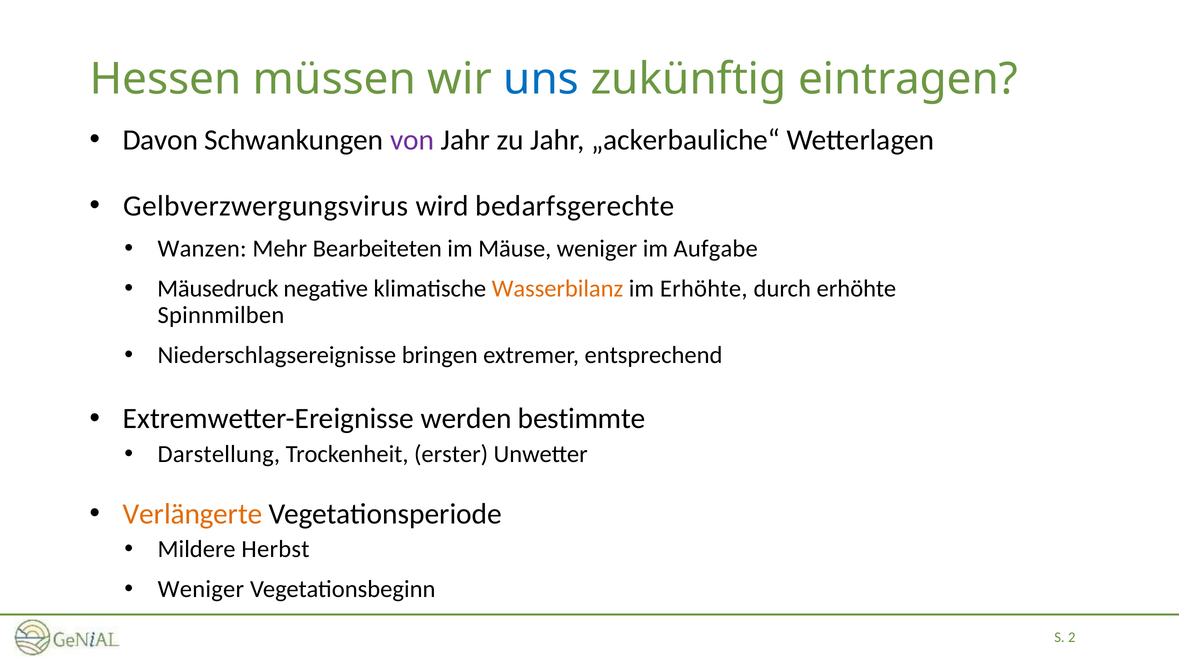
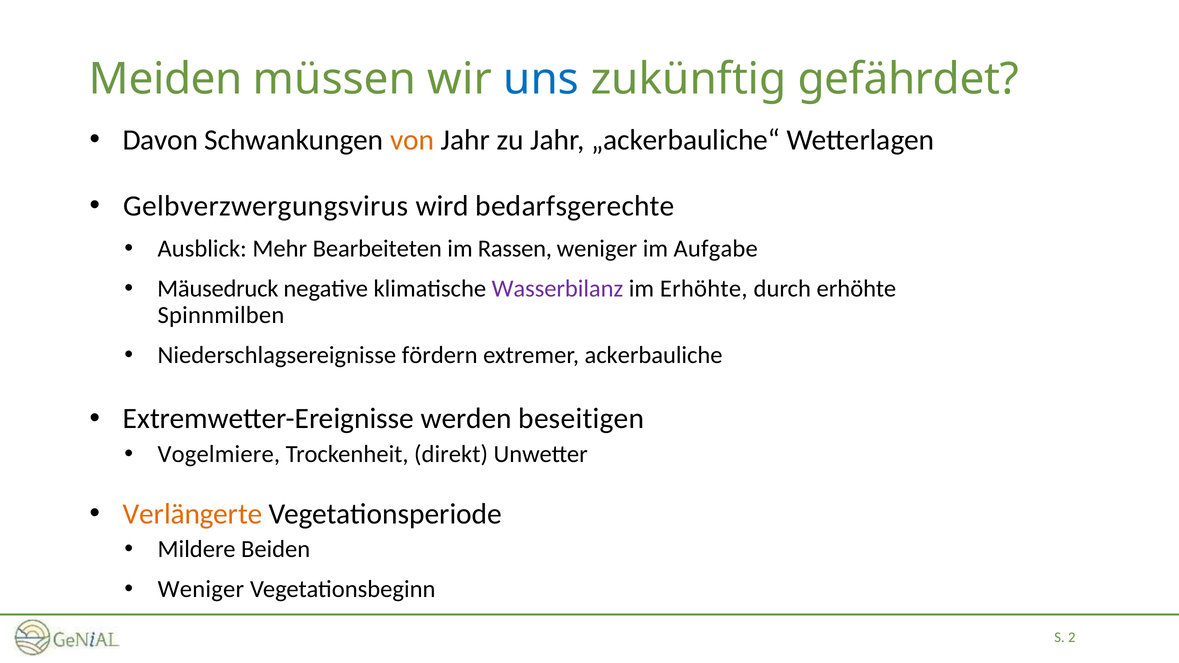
Hessen: Hessen -> Meiden
eintragen: eintragen -> gefährdet
von colour: purple -> orange
Wanzen: Wanzen -> Ausblick
Mäuse: Mäuse -> Rassen
Wasserbilanz colour: orange -> purple
bringen: bringen -> fördern
entsprechend: entsprechend -> ackerbauliche
bestimmte: bestimmte -> beseitigen
Darstellung: Darstellung -> Vogelmiere
erster: erster -> direkt
Herbst: Herbst -> Beiden
